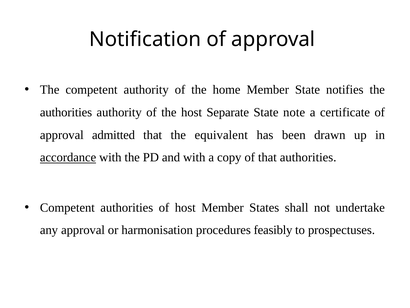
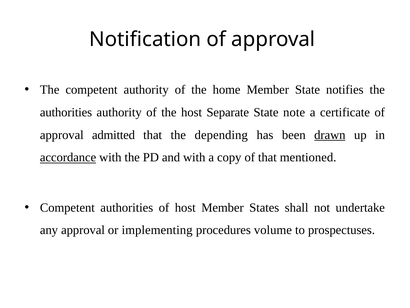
equivalent: equivalent -> depending
drawn underline: none -> present
that authorities: authorities -> mentioned
harmonisation: harmonisation -> implementing
feasibly: feasibly -> volume
